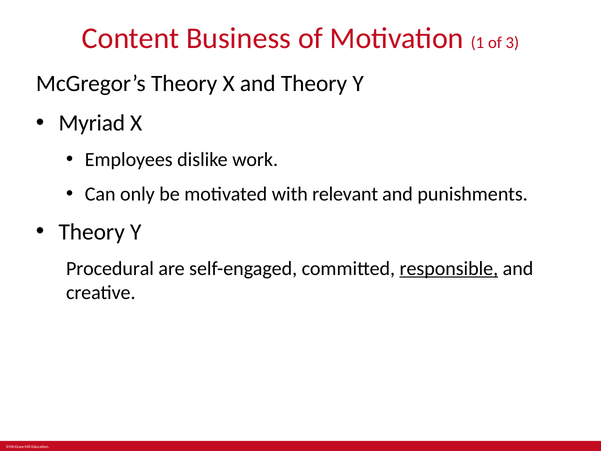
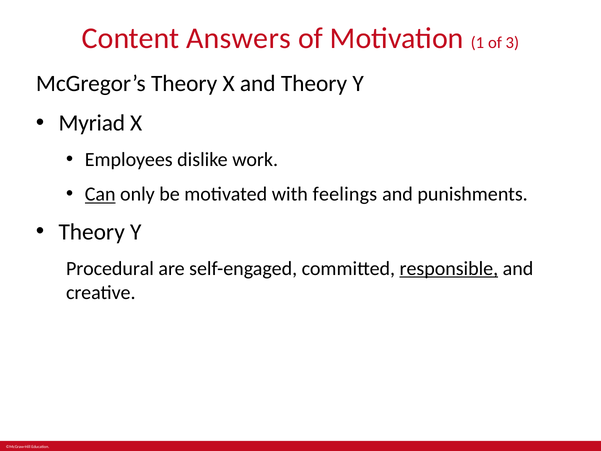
Business: Business -> Answers
Can underline: none -> present
relevant: relevant -> feelings
